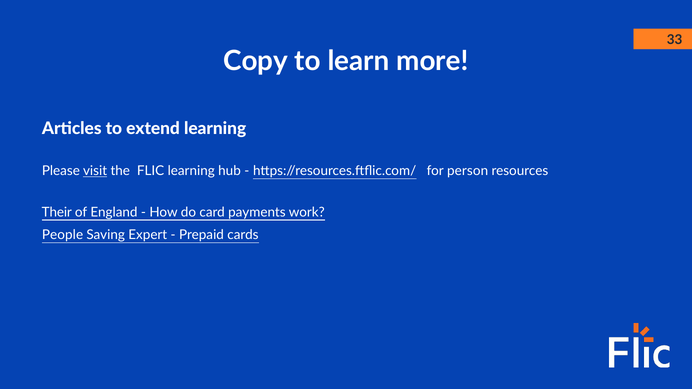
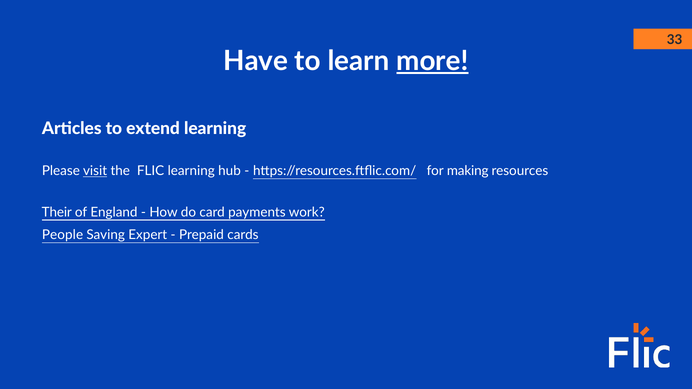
Copy: Copy -> Have
more underline: none -> present
person: person -> making
